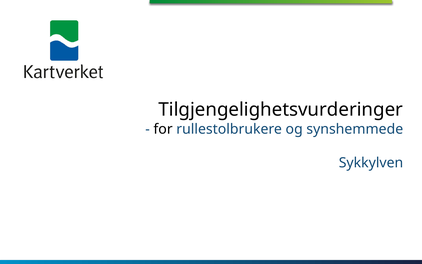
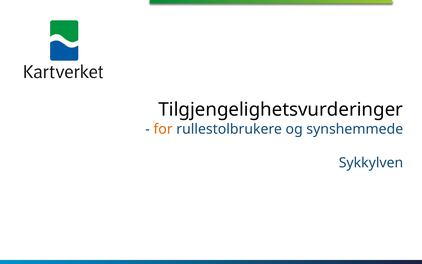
for colour: black -> orange
